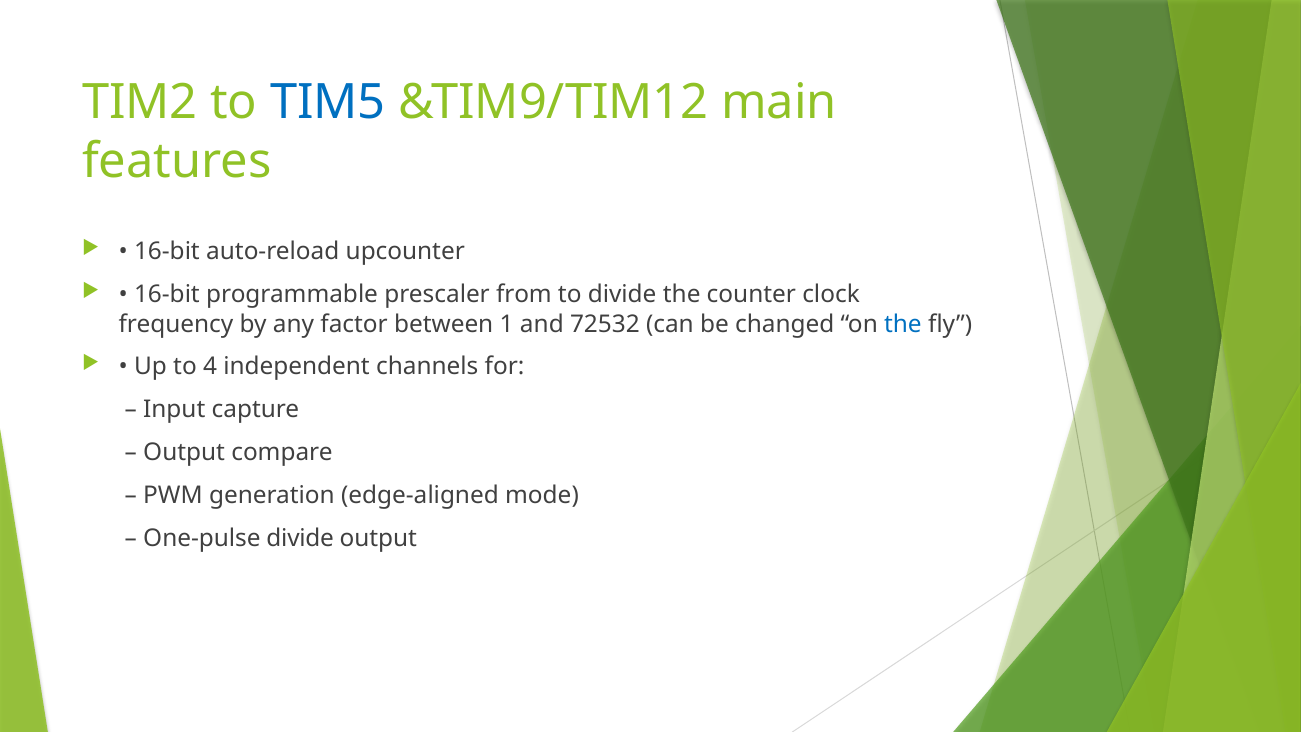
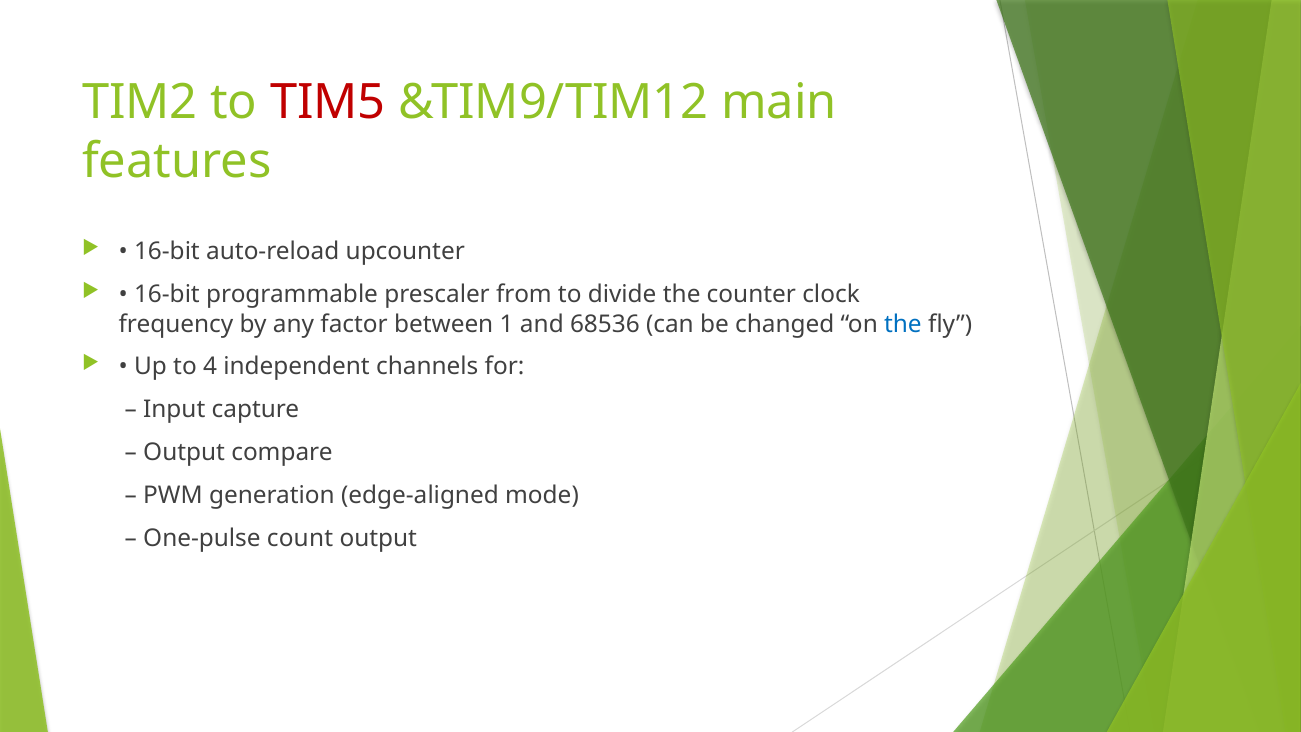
TIM5 colour: blue -> red
72532: 72532 -> 68536
One-pulse divide: divide -> count
